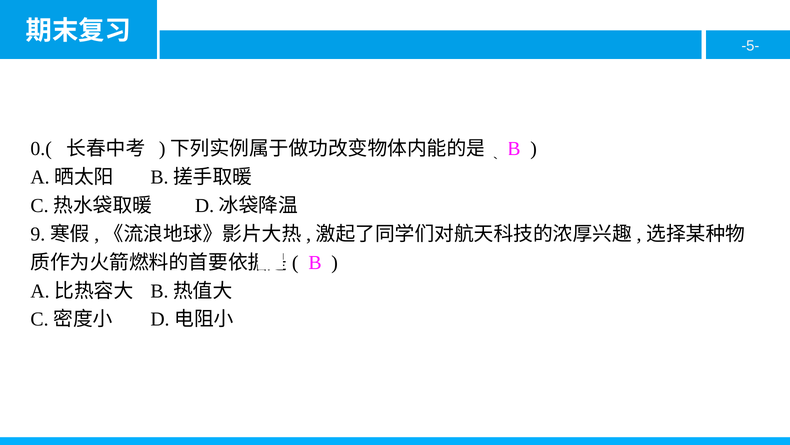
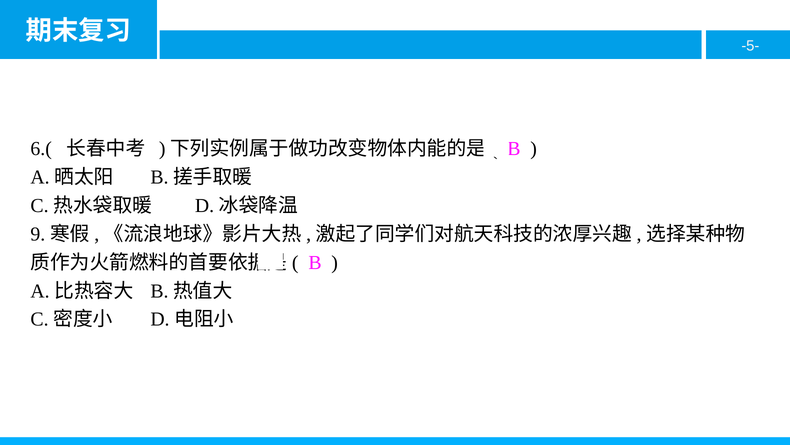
0.(: 0.( -> 6.(
